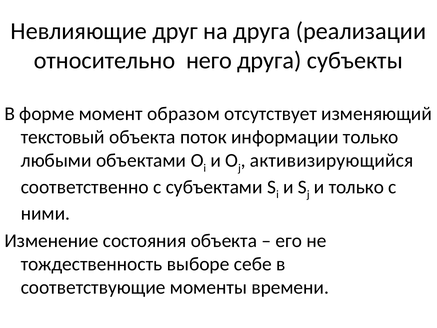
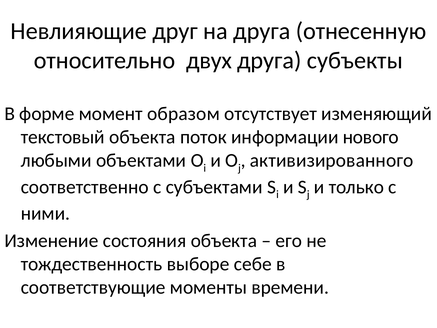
реализации: реализации -> отнесенную
него: него -> двух
информации только: только -> нового
активизирующийся: активизирующийся -> активизированного
